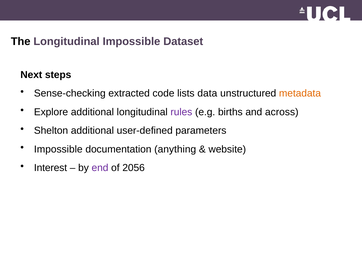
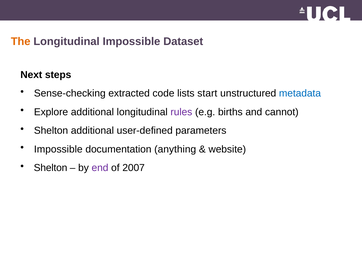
The colour: black -> orange
data: data -> start
metadata colour: orange -> blue
across: across -> cannot
Interest at (51, 168): Interest -> Shelton
2056: 2056 -> 2007
